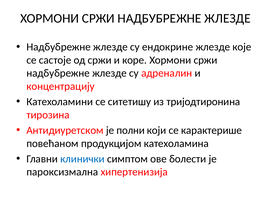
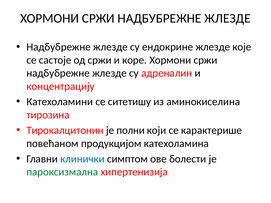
тријодтиронина: тријодтиронина -> аминокиселина
Антидиуретском: Антидиуретском -> Тирокалцитонин
пароксизмална colour: black -> green
